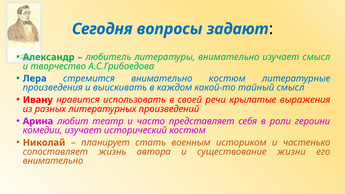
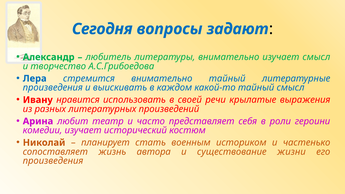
внимательно костюм: костюм -> тайный
внимательно at (53, 161): внимательно -> произведения
